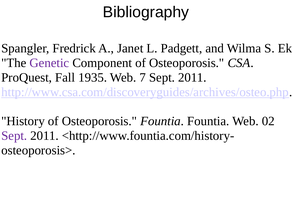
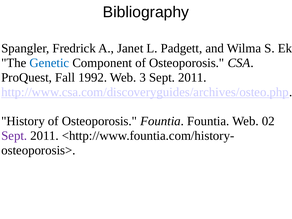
Genetic colour: purple -> blue
1935: 1935 -> 1992
7: 7 -> 3
